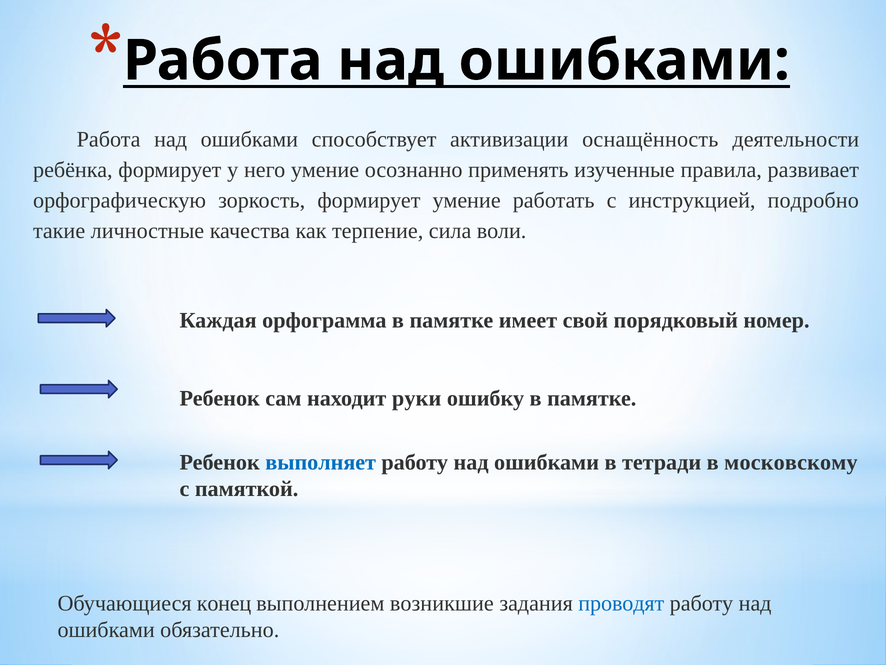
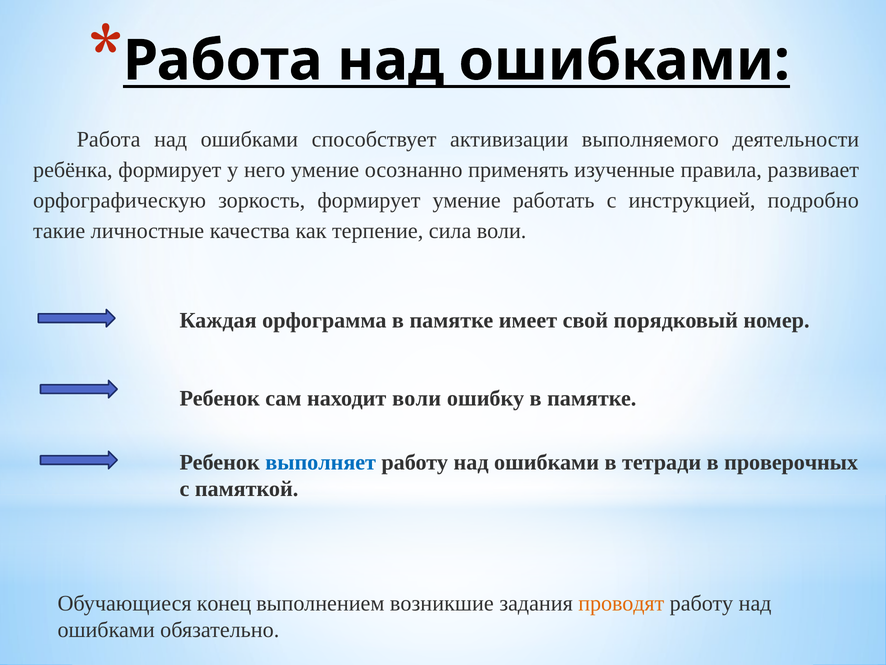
оснащённость: оснащённость -> выполняемого
находит руки: руки -> воли
московскому: московскому -> проверочных
проводят colour: blue -> orange
